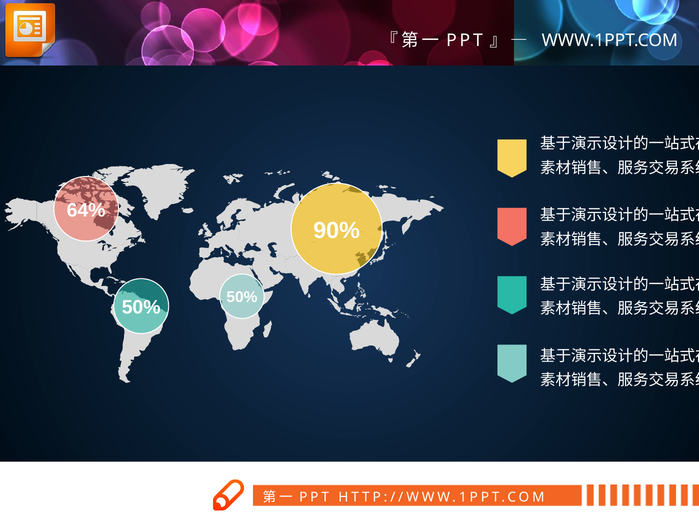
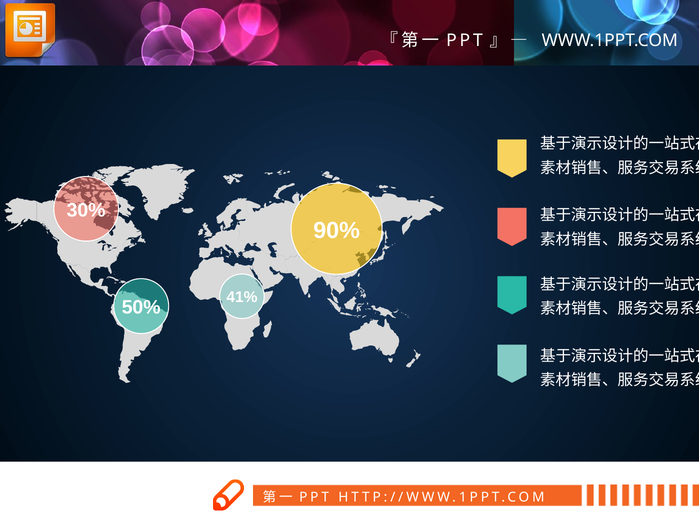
64%: 64% -> 30%
50% at (242, 297): 50% -> 41%
